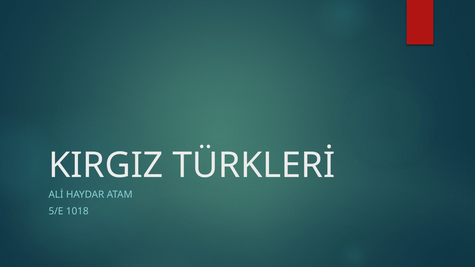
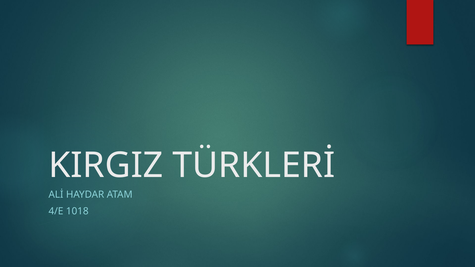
5/E: 5/E -> 4/E
